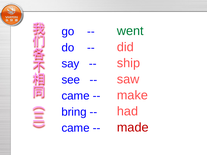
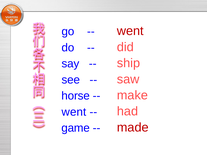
went at (130, 31) colour: green -> red
came at (76, 96): came -> horse
bring at (74, 112): bring -> went
came at (76, 128): came -> game
